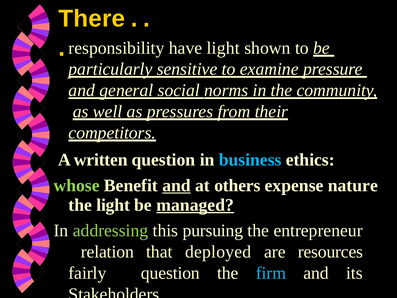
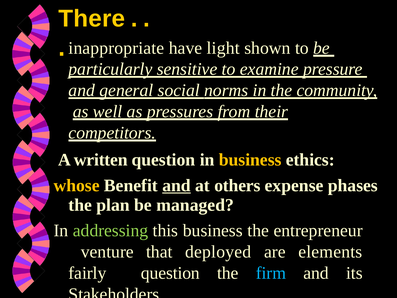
responsibility: responsibility -> inappropriate
business at (250, 160) colour: light blue -> yellow
whose colour: light green -> yellow
nature: nature -> phases
the light: light -> plan
managed underline: present -> none
this pursuing: pursuing -> business
relation: relation -> venture
resources: resources -> elements
